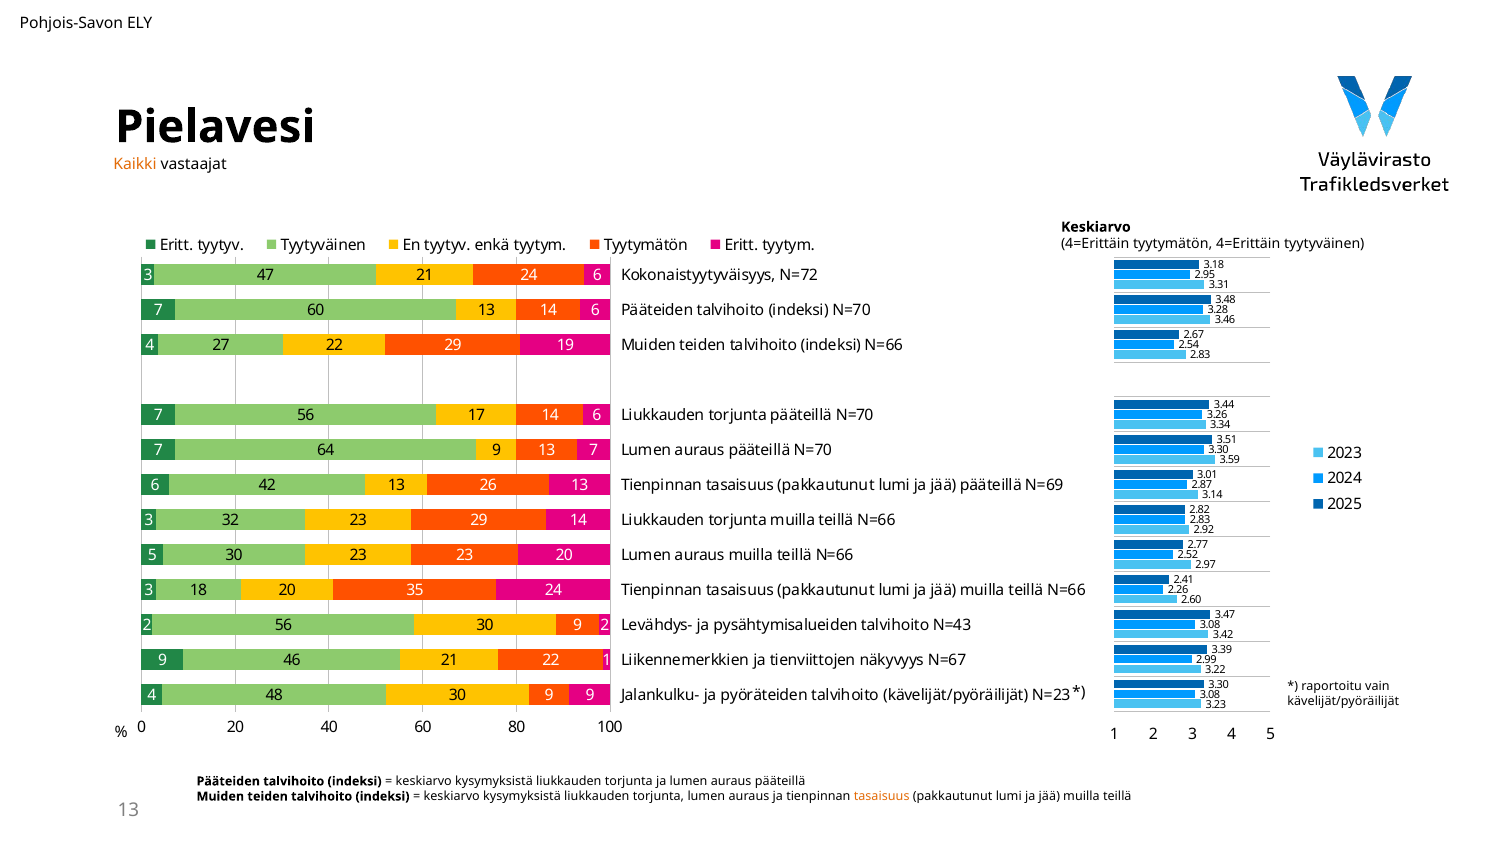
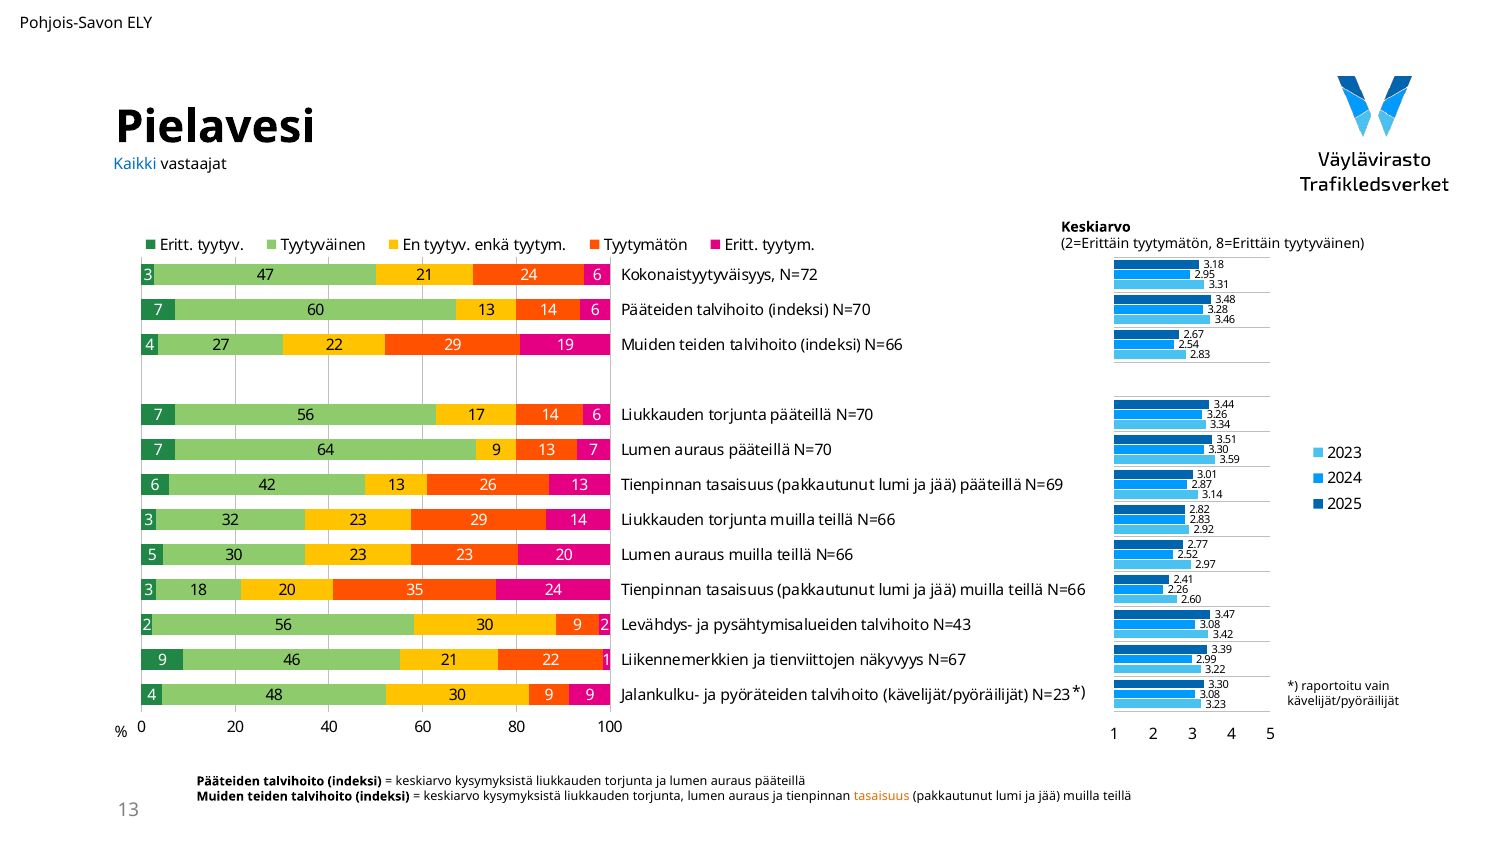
Kaikki colour: orange -> blue
4=Erittäin at (1095, 244): 4=Erittäin -> 2=Erittäin
tyytymätön 4=Erittäin: 4=Erittäin -> 8=Erittäin
